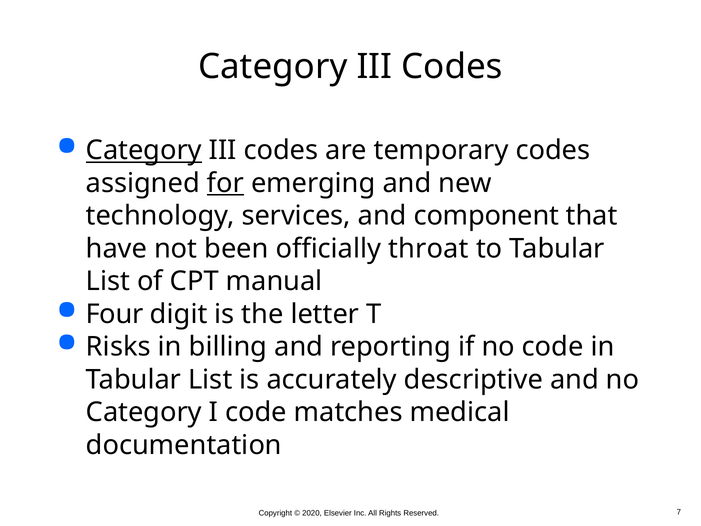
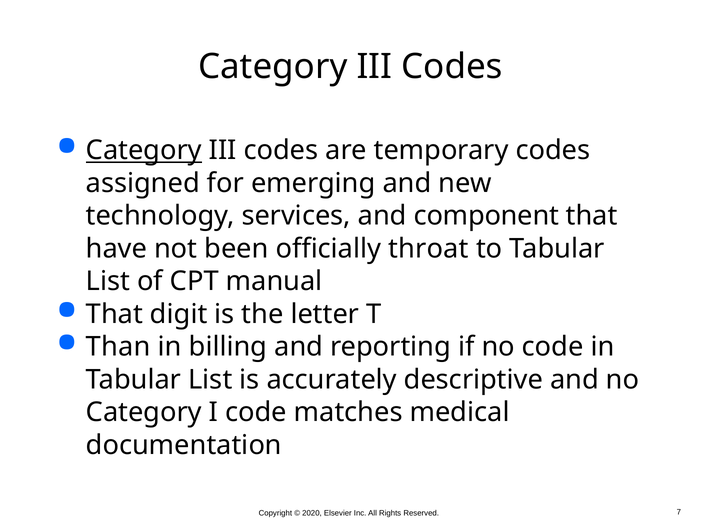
for underline: present -> none
Four at (115, 314): Four -> That
Risks: Risks -> Than
